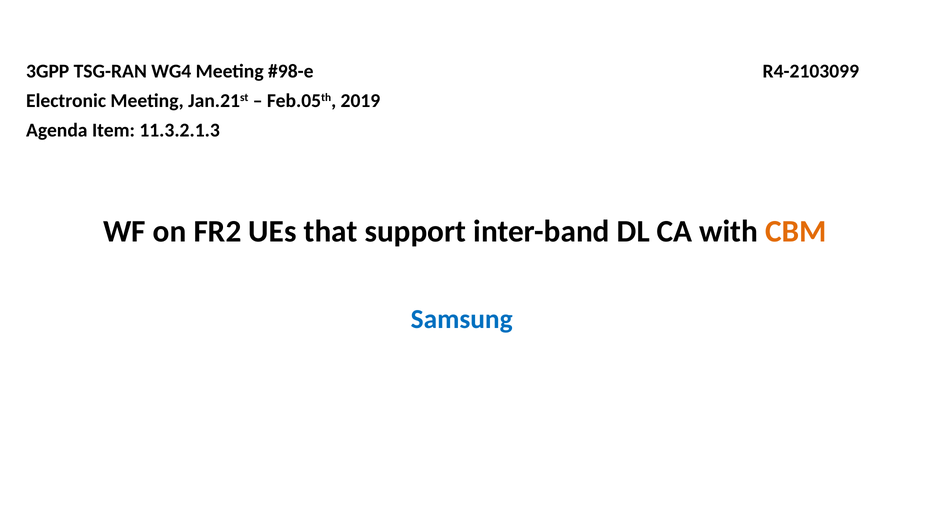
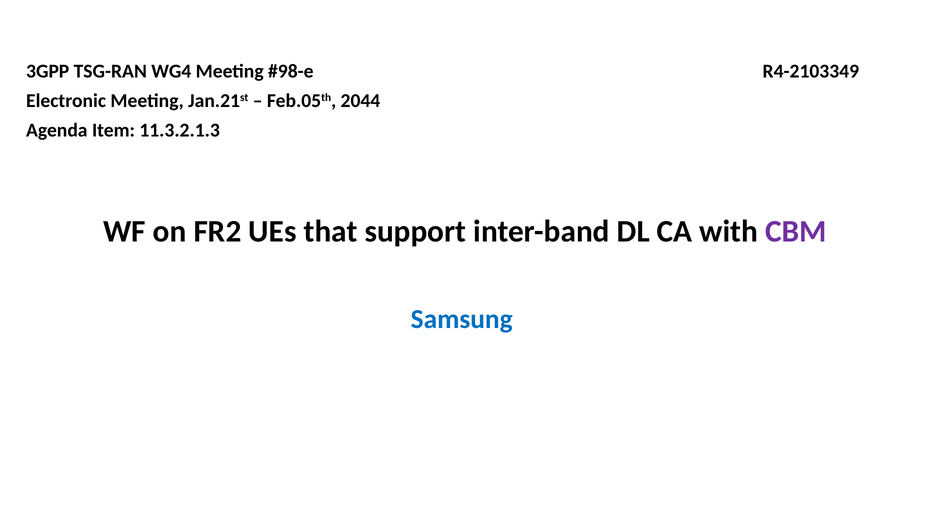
R4-2103099: R4-2103099 -> R4-2103349
2019: 2019 -> 2044
CBM colour: orange -> purple
